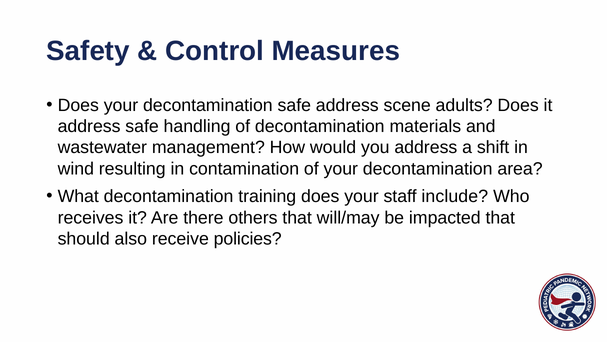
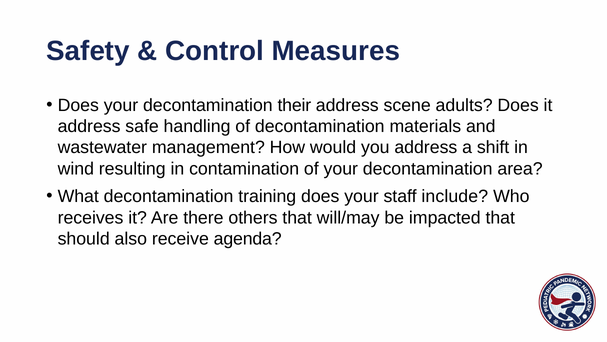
decontamination safe: safe -> their
policies: policies -> agenda
